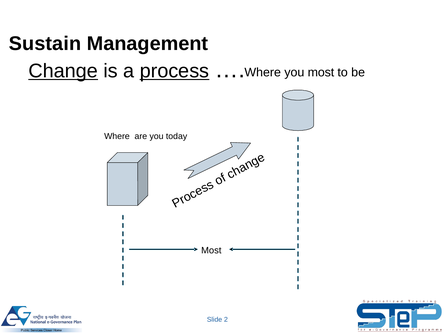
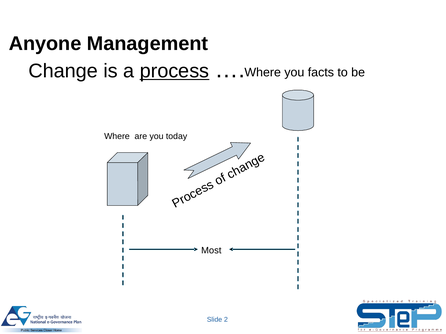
Sustain: Sustain -> Anyone
Change underline: present -> none
you most: most -> facts
